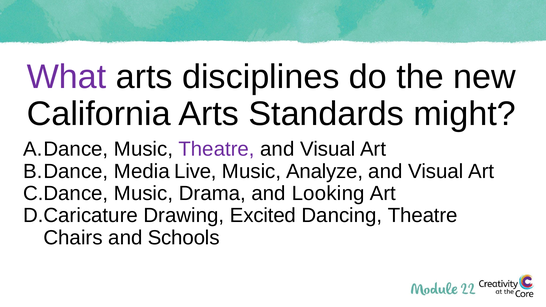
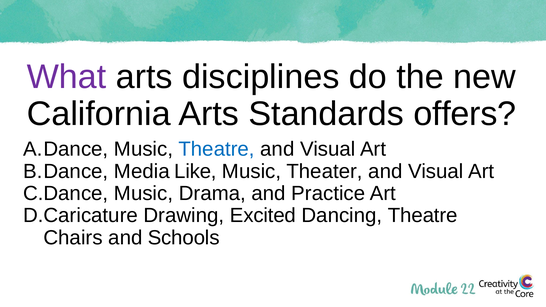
might: might -> offers
Theatre at (217, 149) colour: purple -> blue
Live: Live -> Like
Analyze: Analyze -> Theater
Looking: Looking -> Practice
